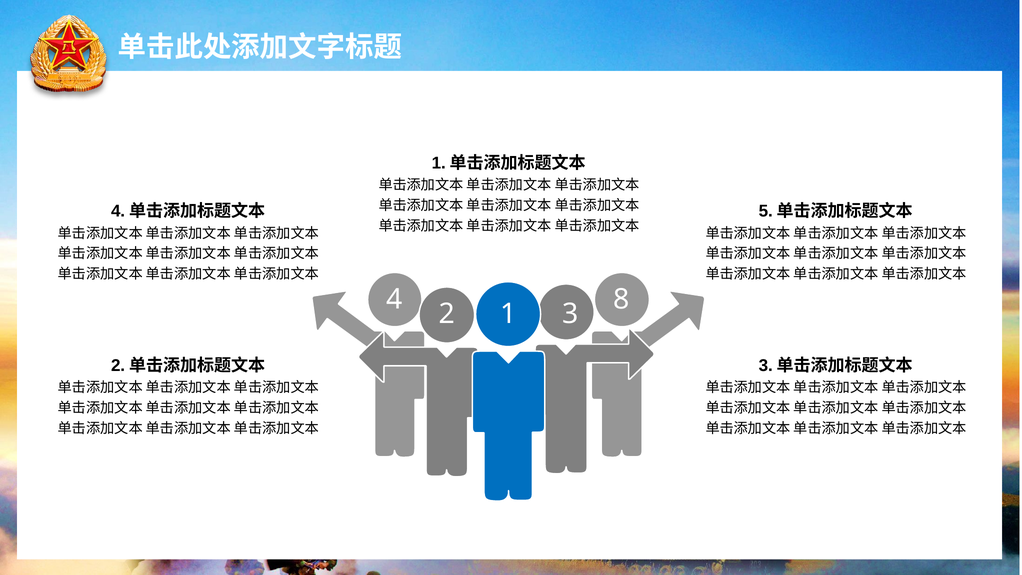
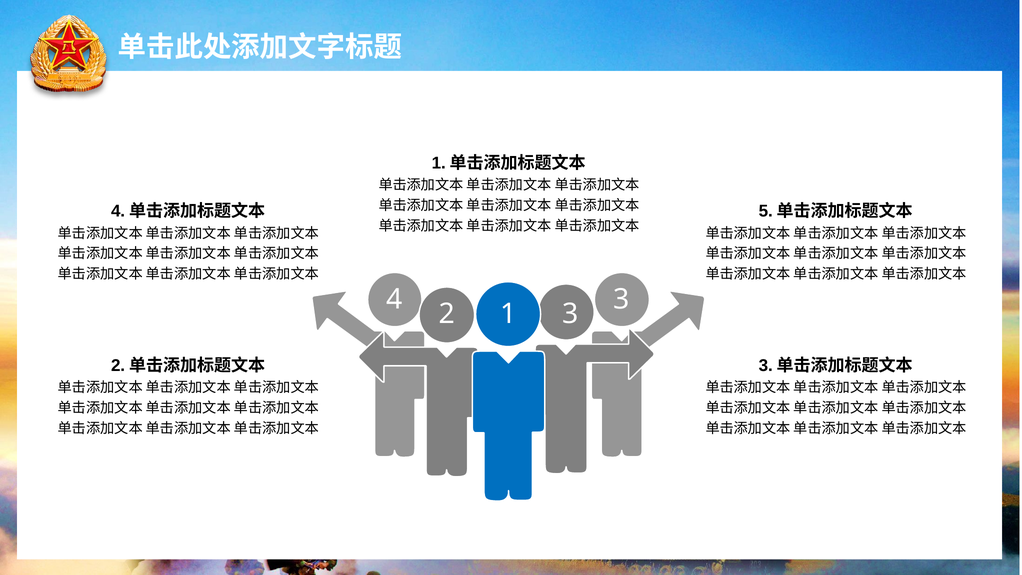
4 8: 8 -> 3
